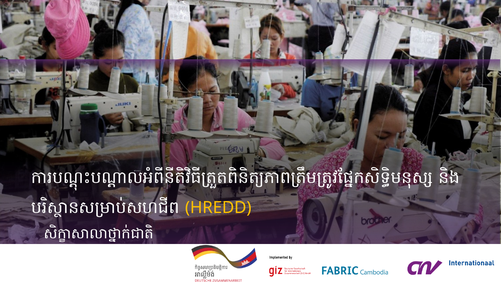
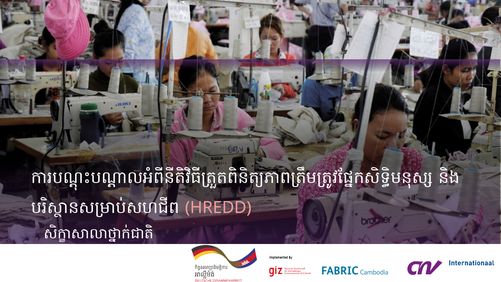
HREDD colour: yellow -> pink
